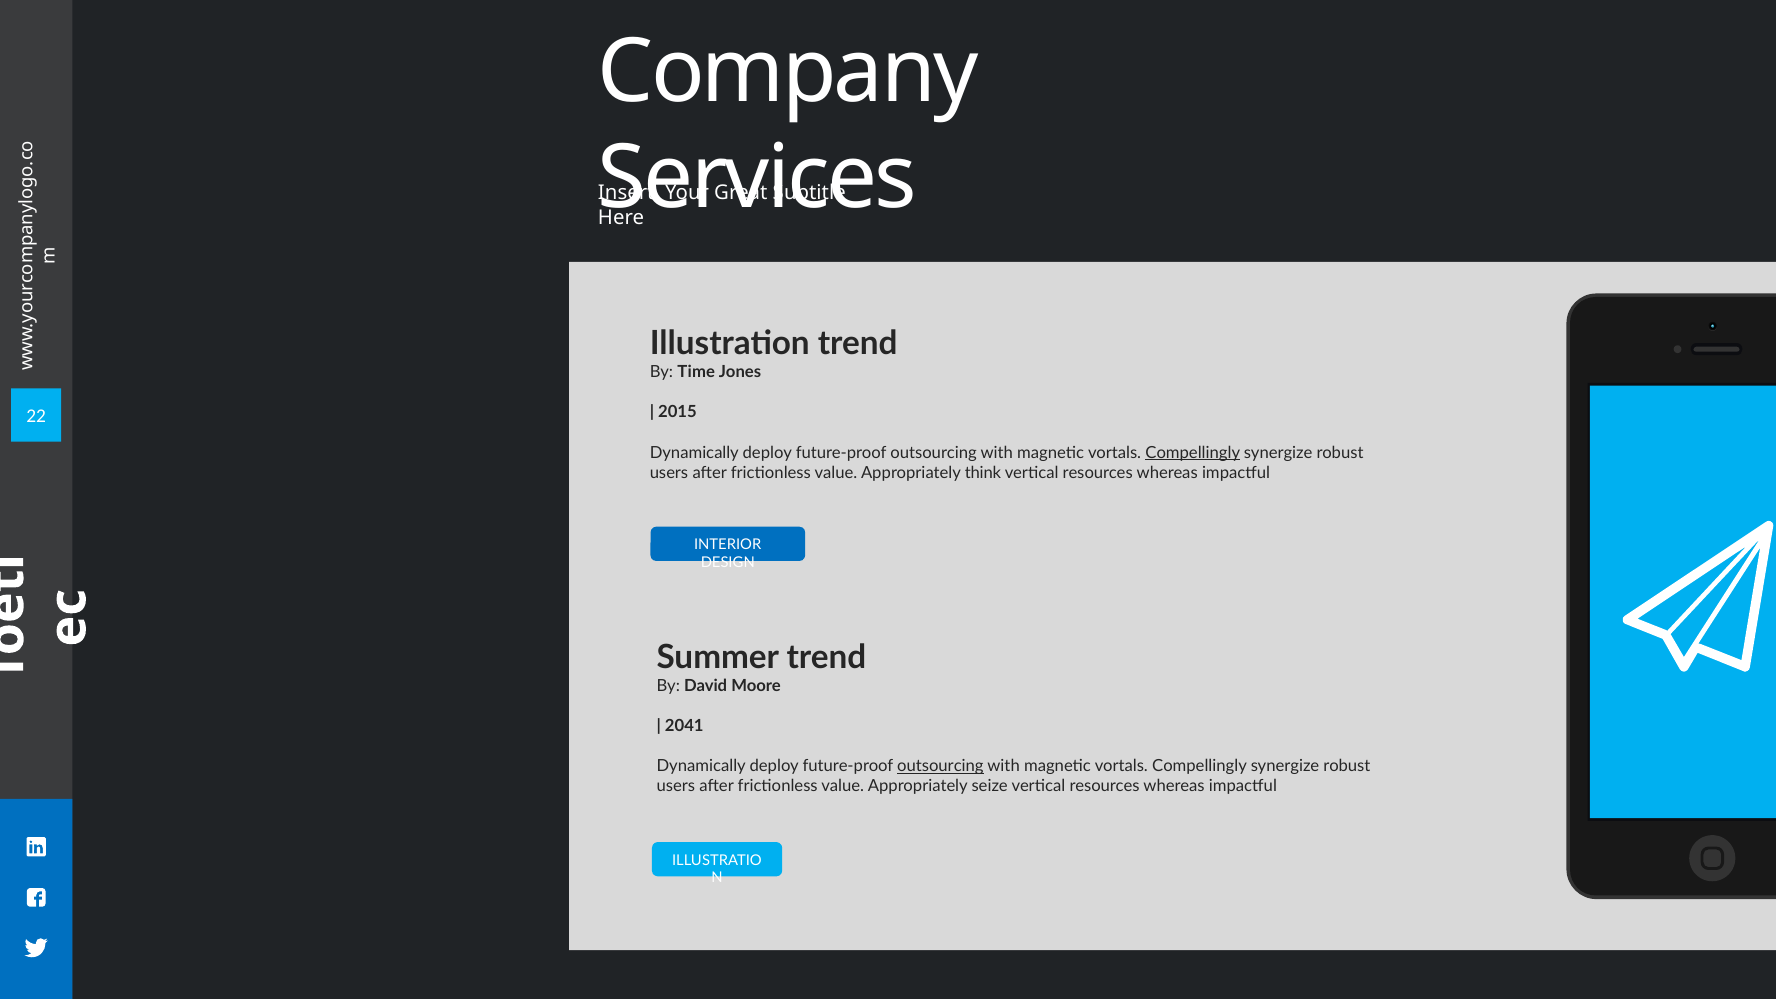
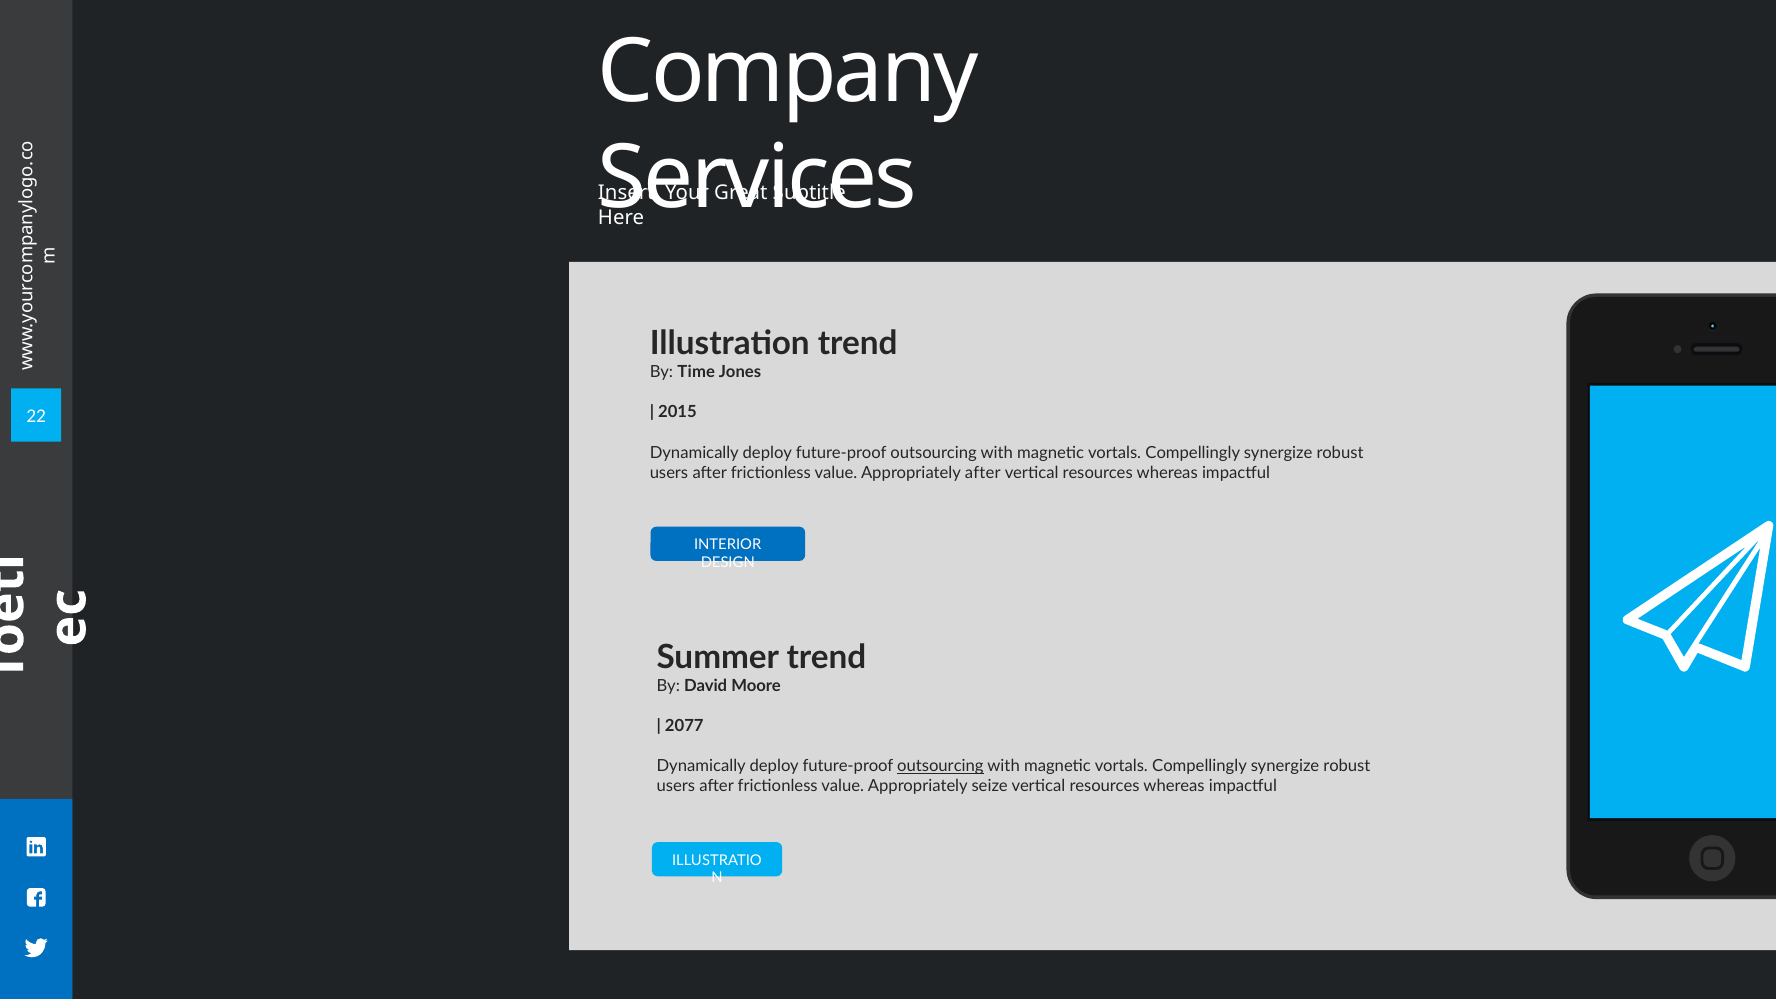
Compellingly at (1193, 453) underline: present -> none
Appropriately think: think -> after
2041: 2041 -> 2077
